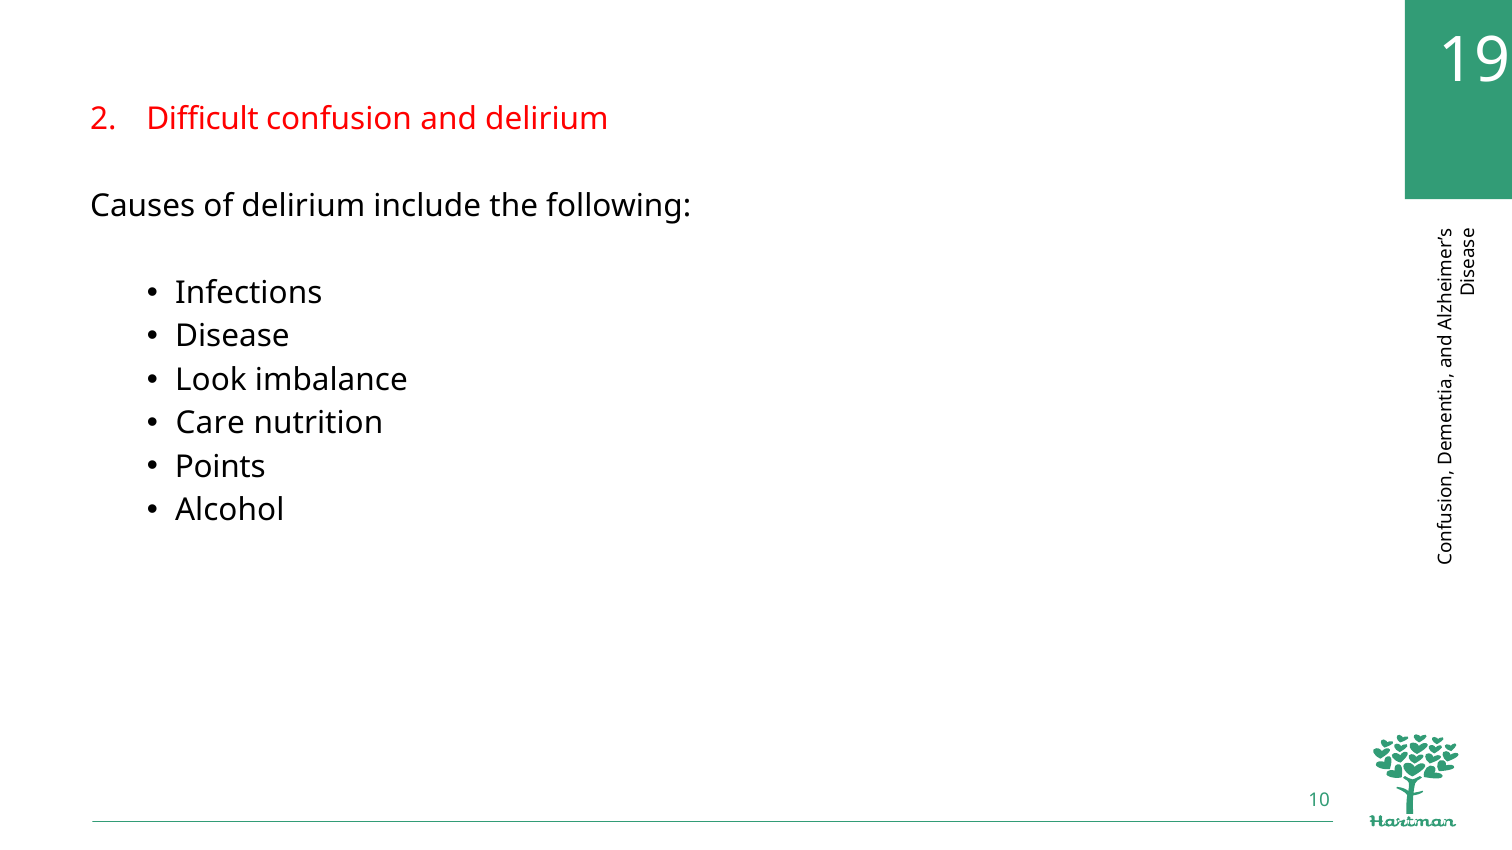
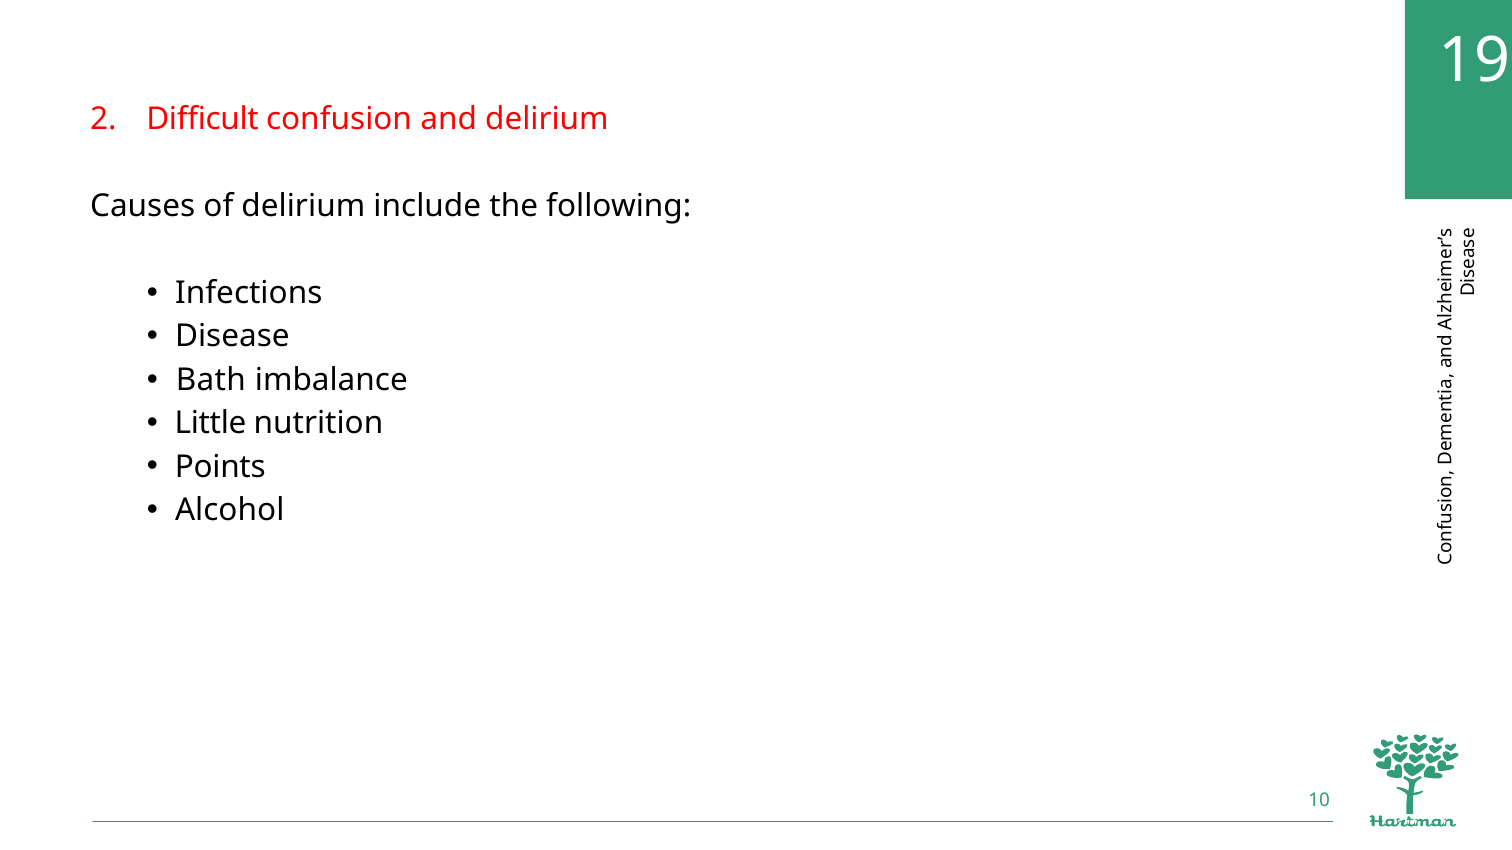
Look: Look -> Bath
Care: Care -> Little
